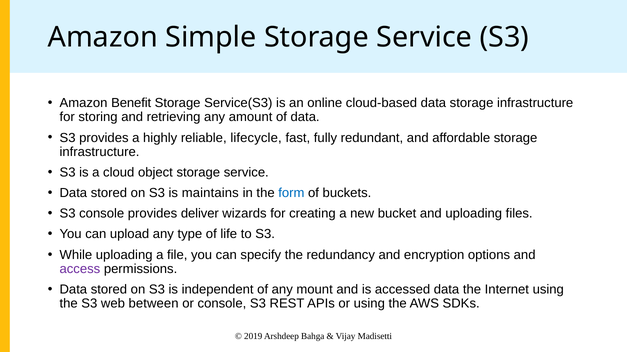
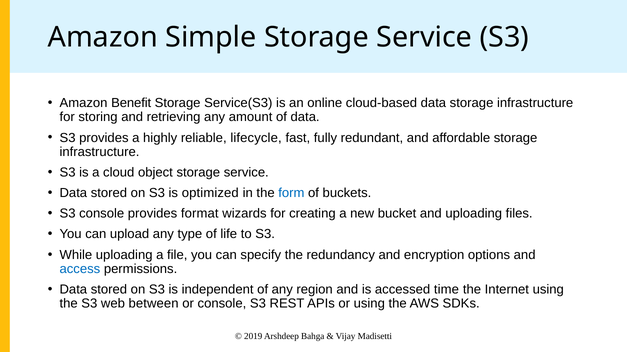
maintains: maintains -> optimized
deliver: deliver -> format
access colour: purple -> blue
mount: mount -> region
accessed data: data -> time
